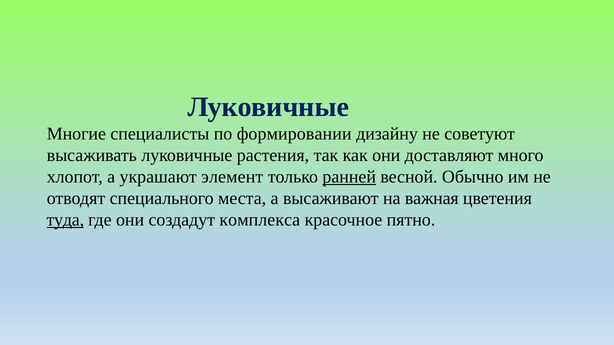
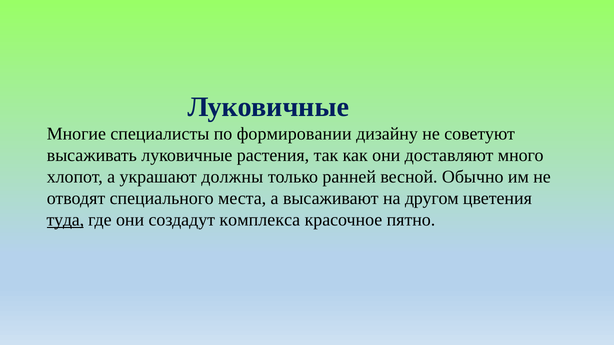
элемент: элемент -> должны
ранней underline: present -> none
важная: важная -> другом
